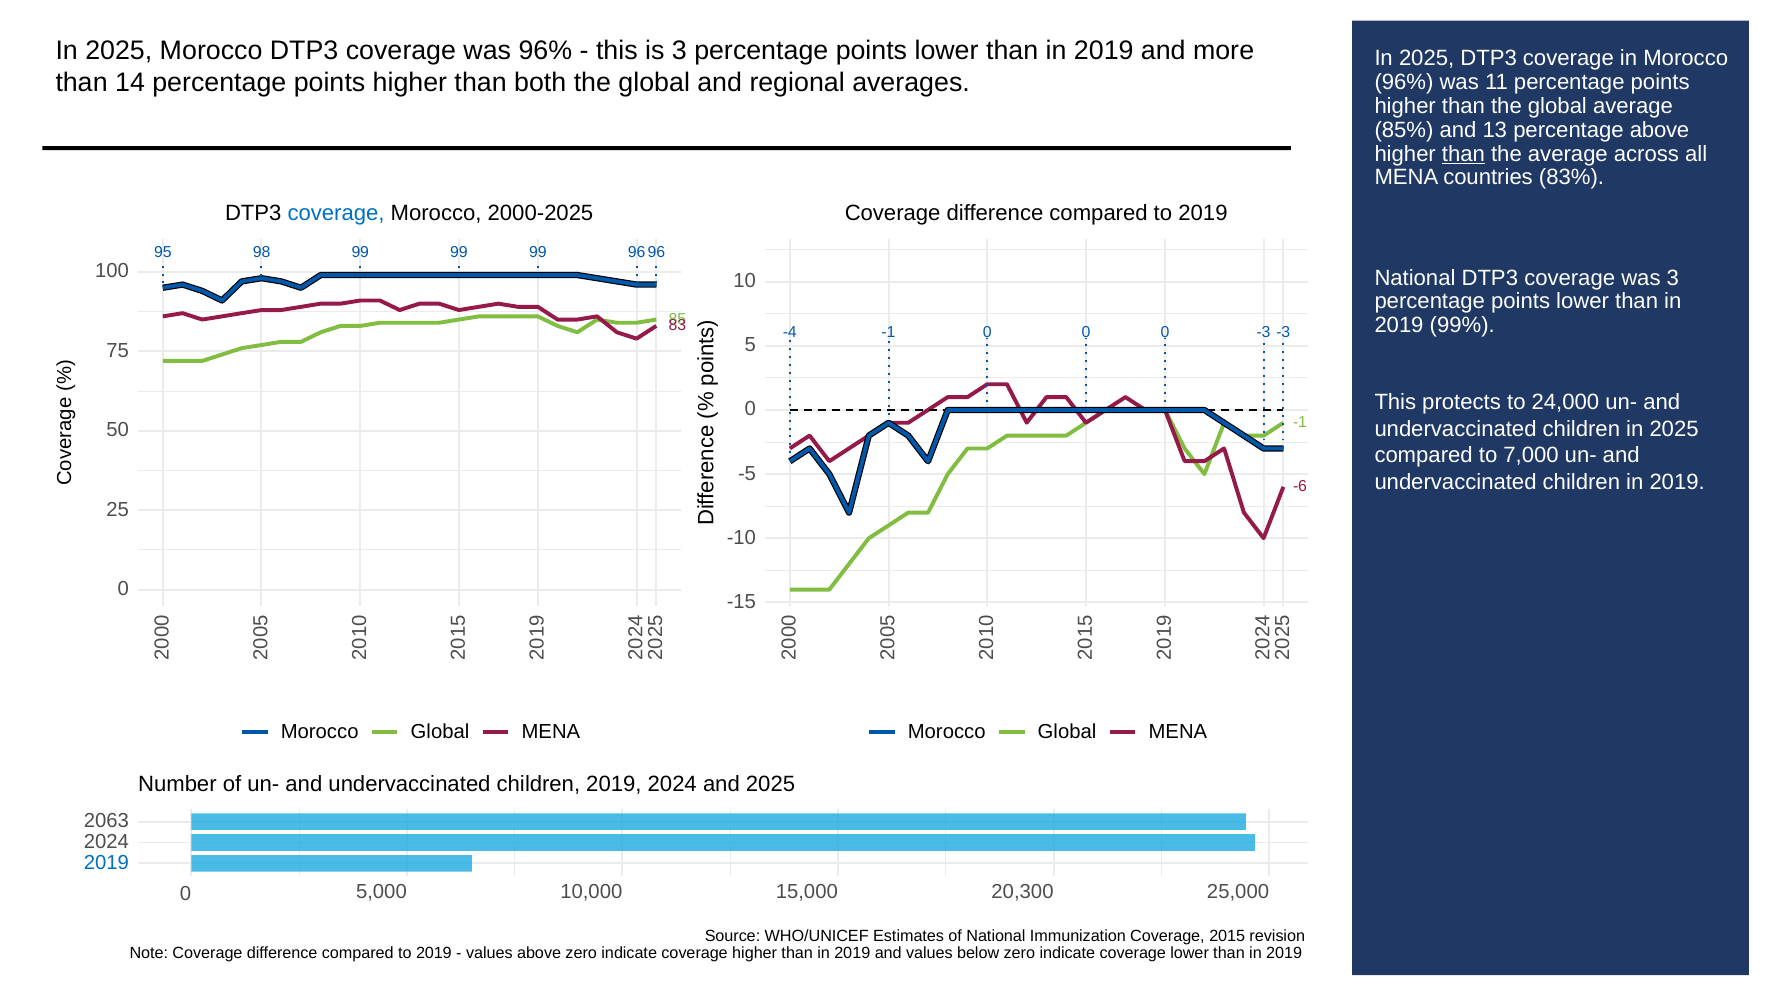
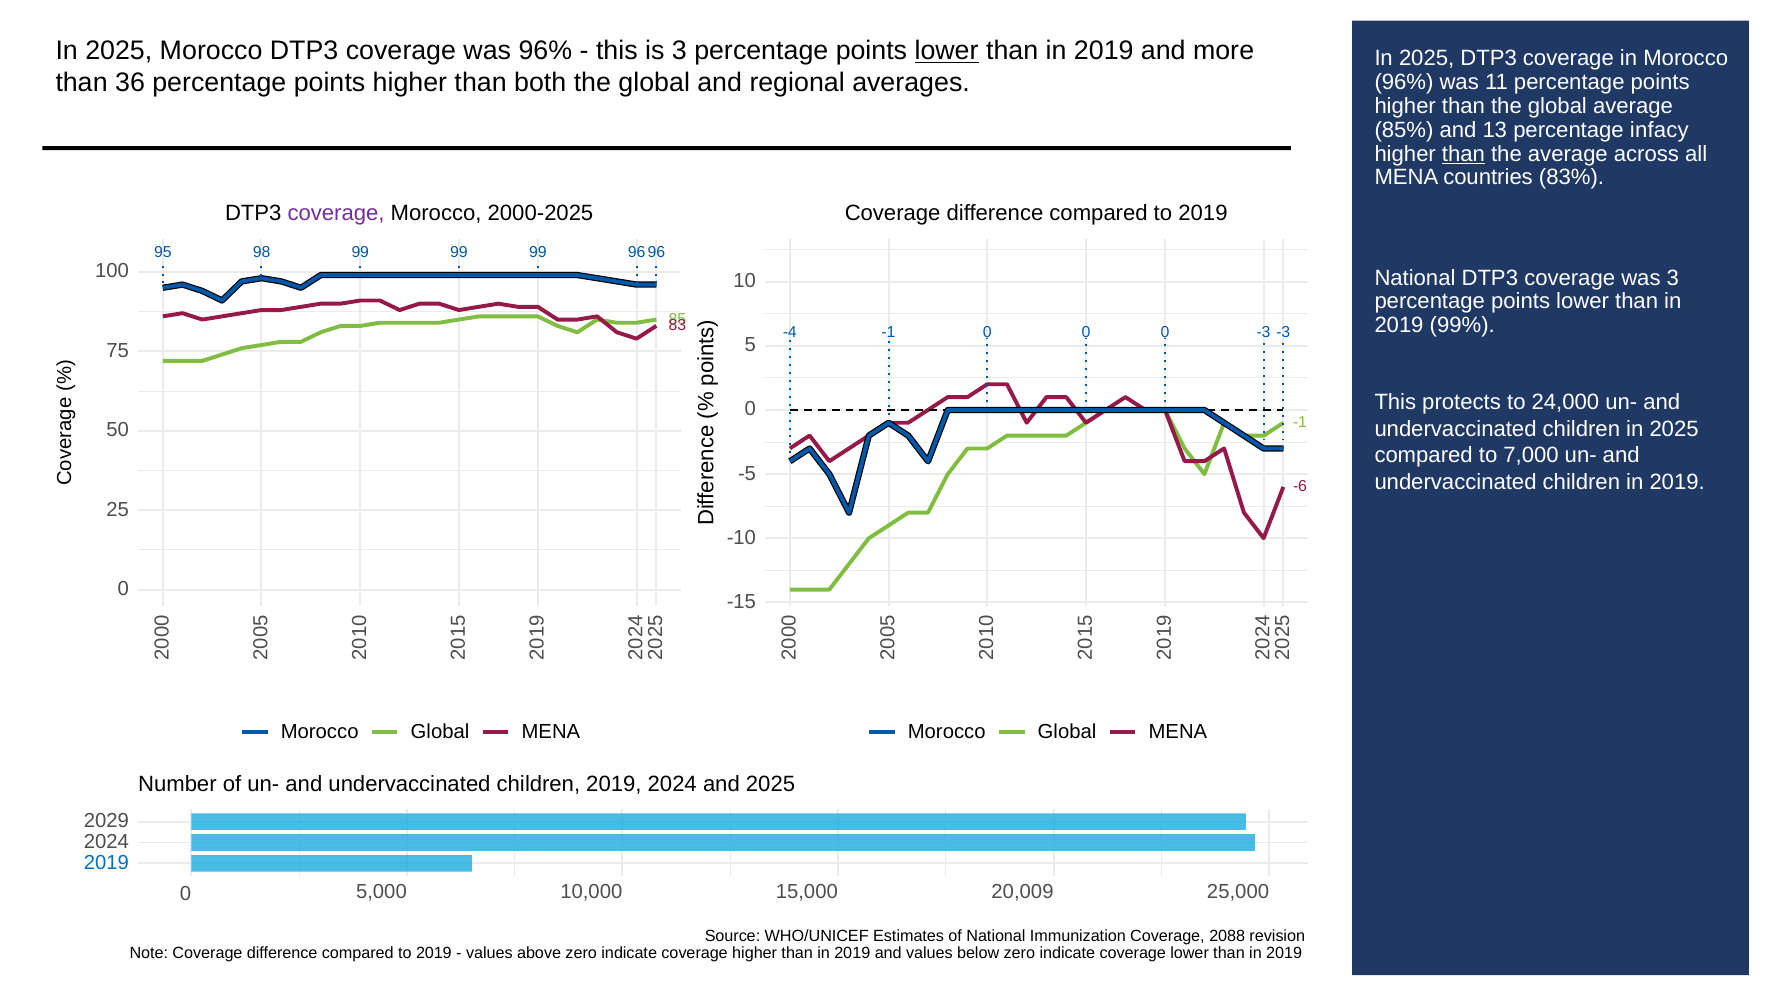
lower at (947, 51) underline: none -> present
14: 14 -> 36
percentage above: above -> infacy
coverage at (336, 214) colour: blue -> purple
2063: 2063 -> 2029
20,300: 20,300 -> 20,009
2015: 2015 -> 2088
